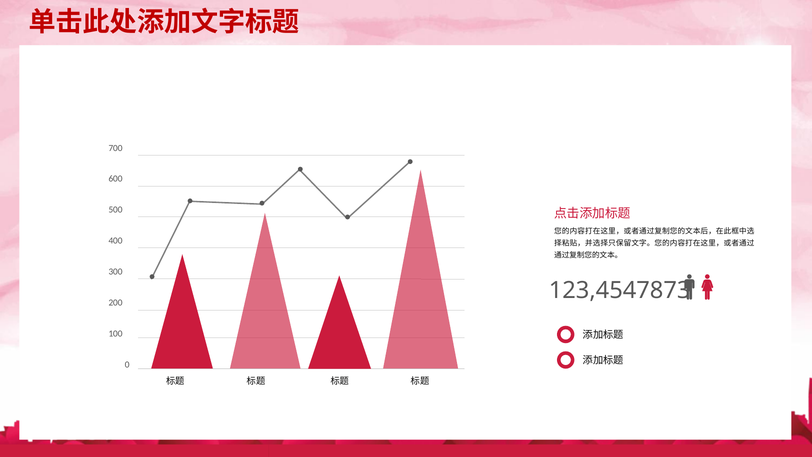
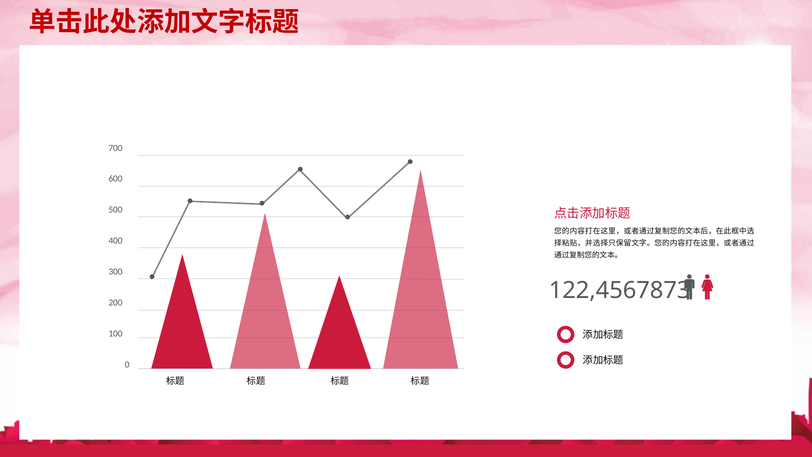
123,4547873: 123,4547873 -> 122,4567873
